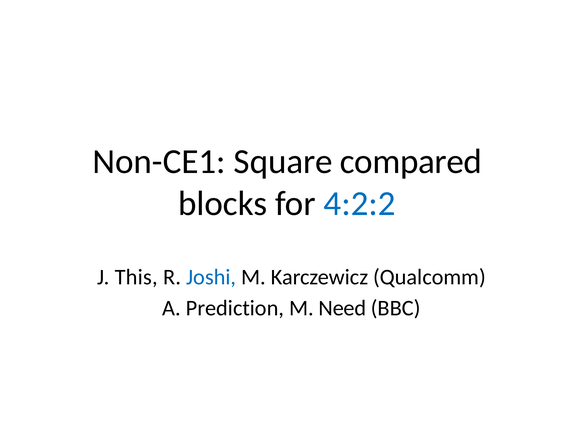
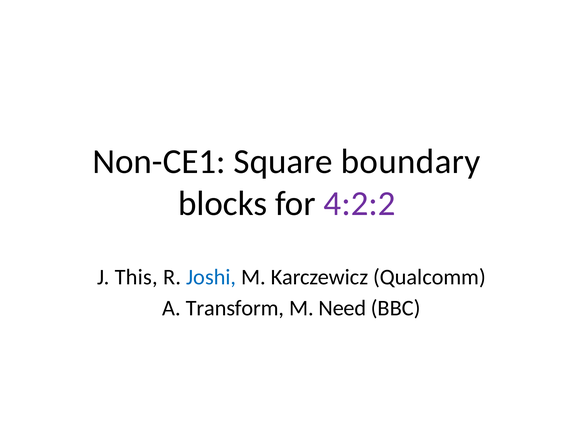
compared: compared -> boundary
4:2:2 colour: blue -> purple
Prediction: Prediction -> Transform
